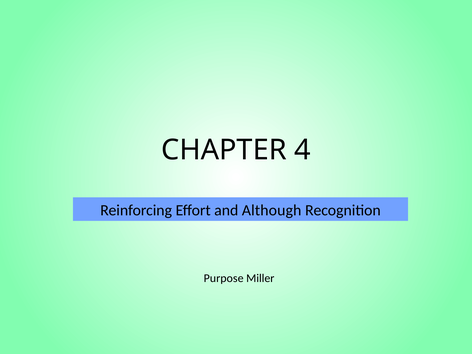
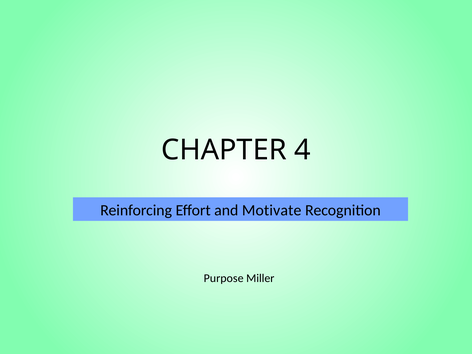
Although: Although -> Motivate
